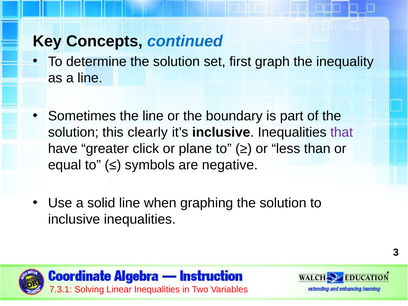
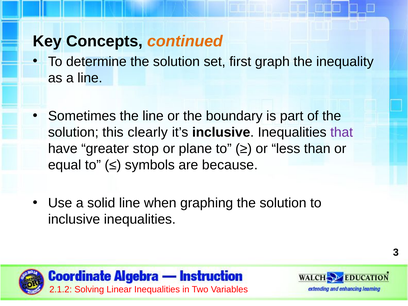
continued colour: blue -> orange
click: click -> stop
negative: negative -> because
7.3.1: 7.3.1 -> 2.1.2
